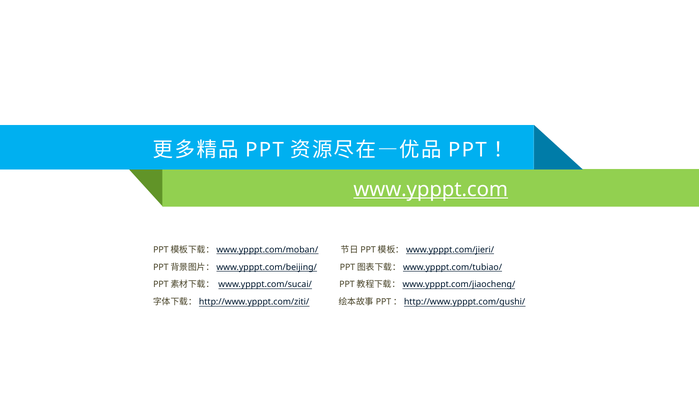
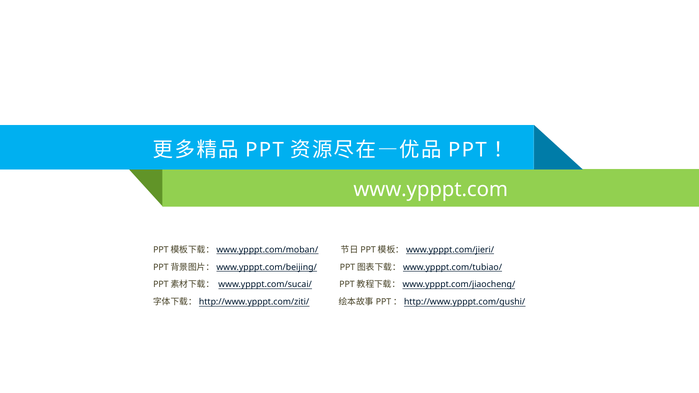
www.ypppt.com underline: present -> none
